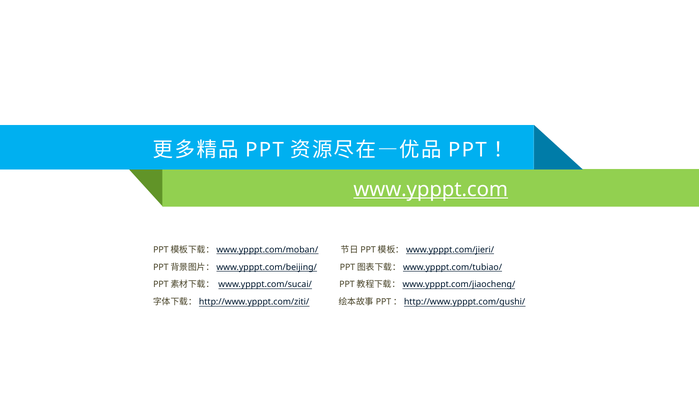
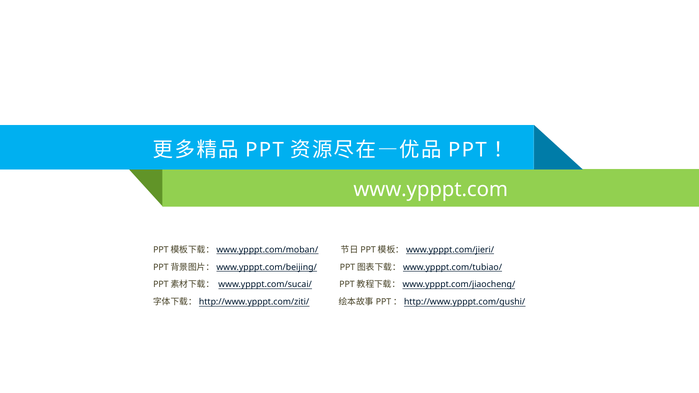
www.ypppt.com underline: present -> none
